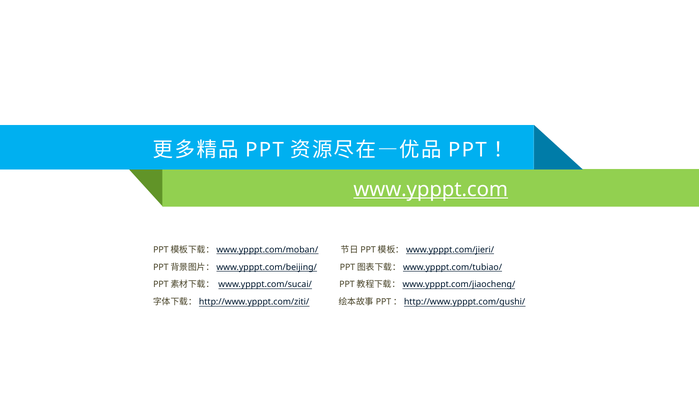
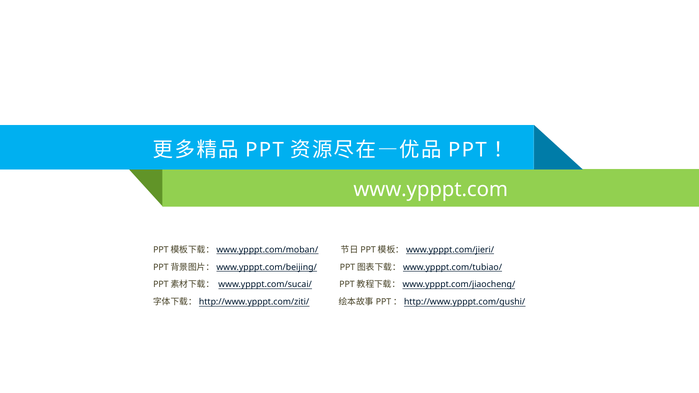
www.ypppt.com underline: present -> none
